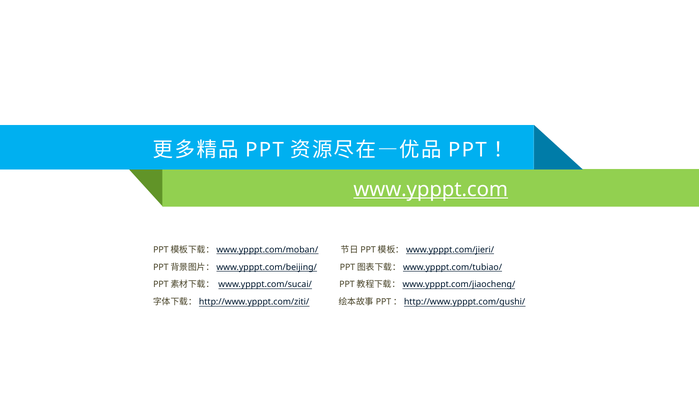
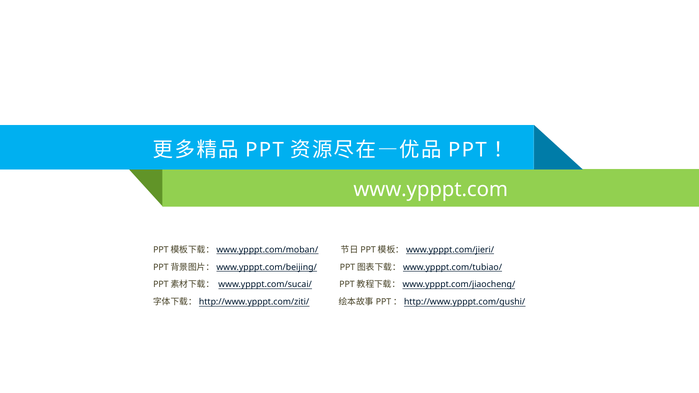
www.ypppt.com underline: present -> none
